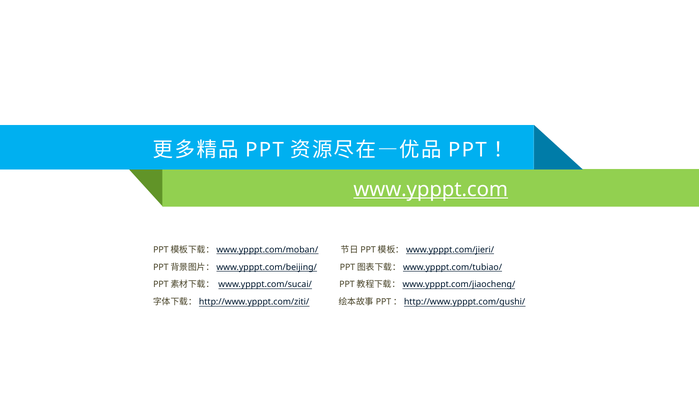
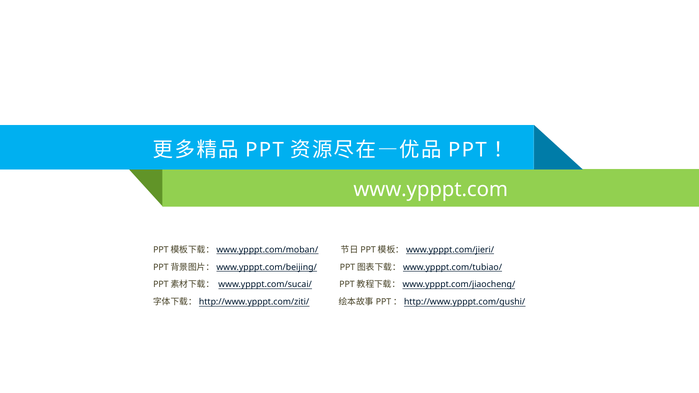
www.ypppt.com underline: present -> none
